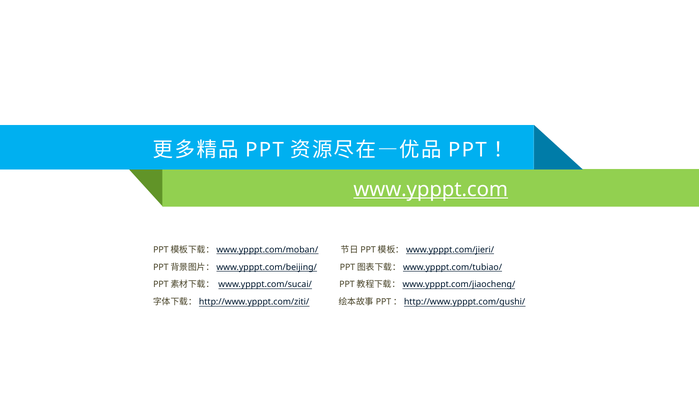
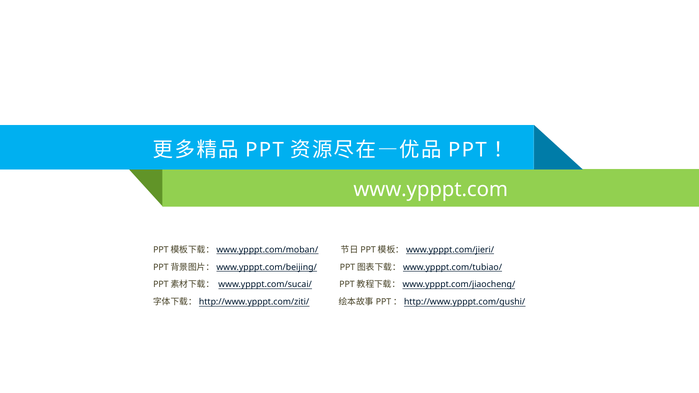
www.ypppt.com underline: present -> none
